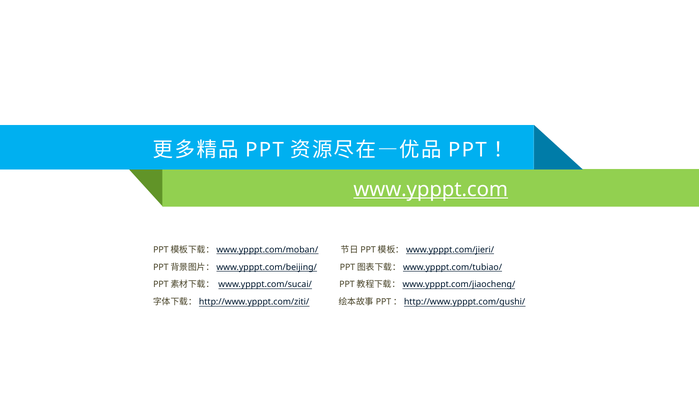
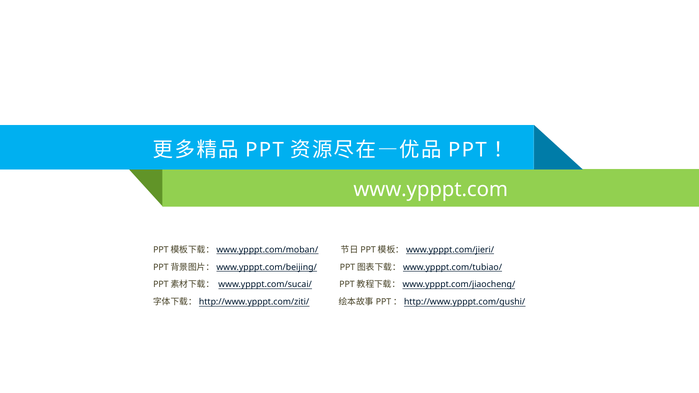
www.ypppt.com underline: present -> none
